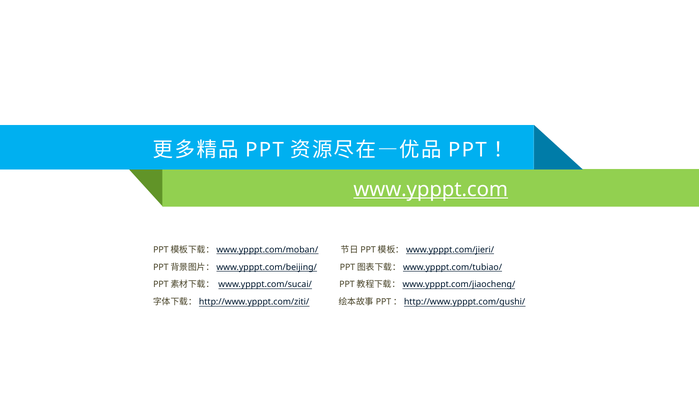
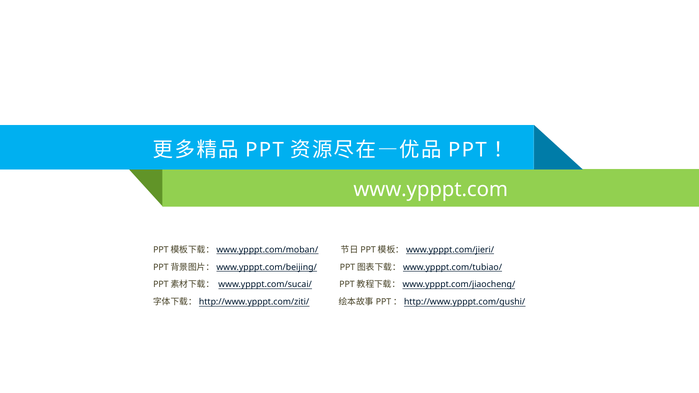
www.ypppt.com underline: present -> none
